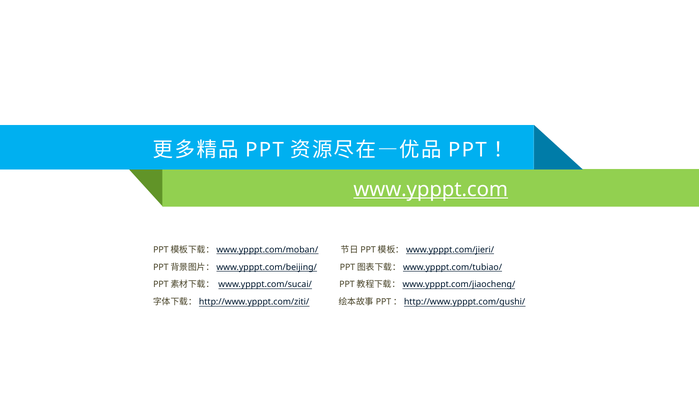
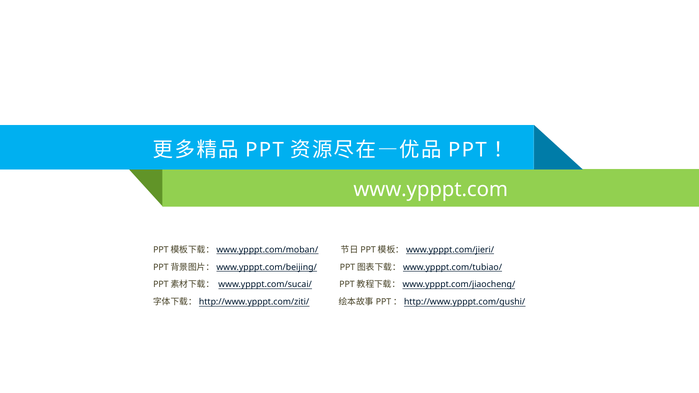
www.ypppt.com underline: present -> none
